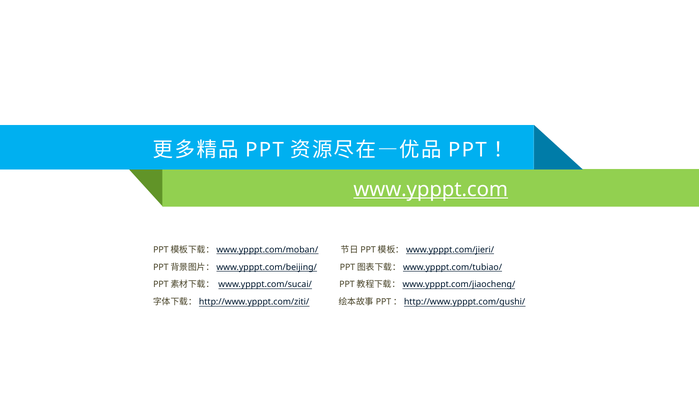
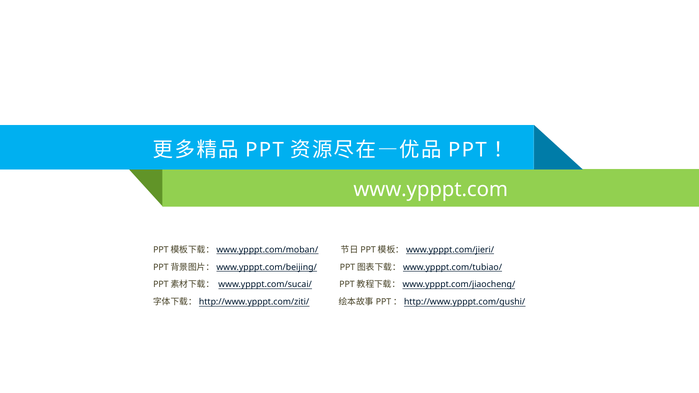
www.ypppt.com underline: present -> none
